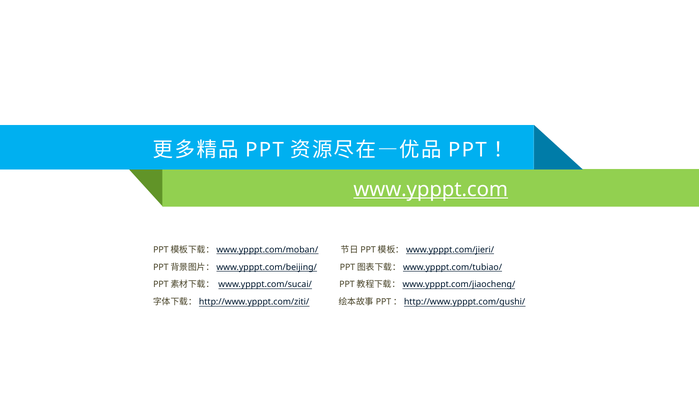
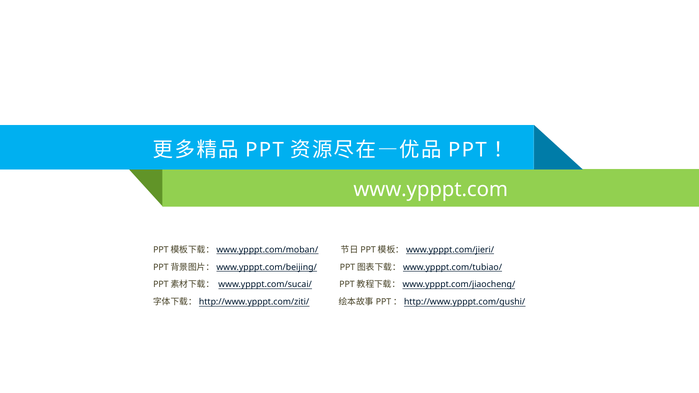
www.ypppt.com underline: present -> none
